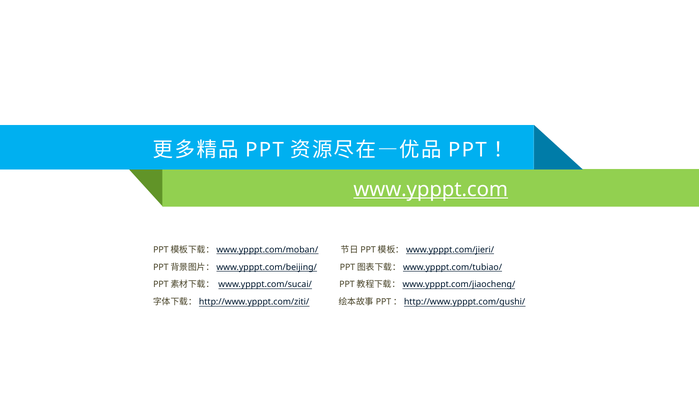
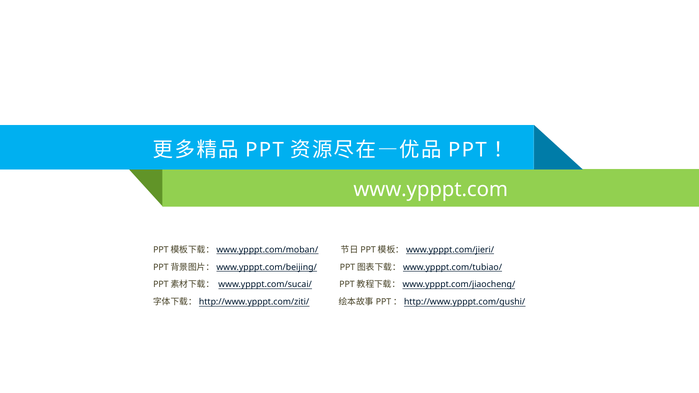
www.ypppt.com underline: present -> none
